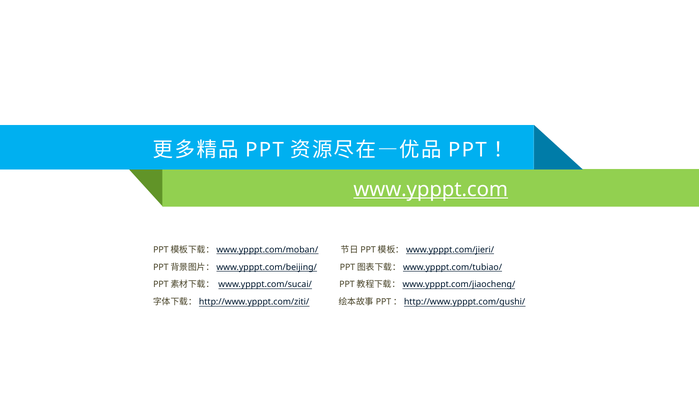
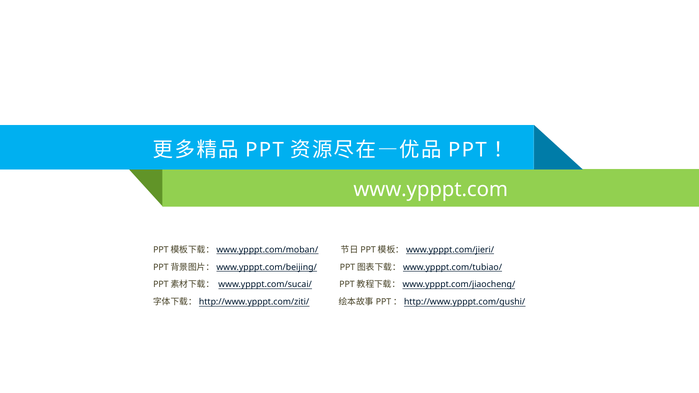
www.ypppt.com underline: present -> none
